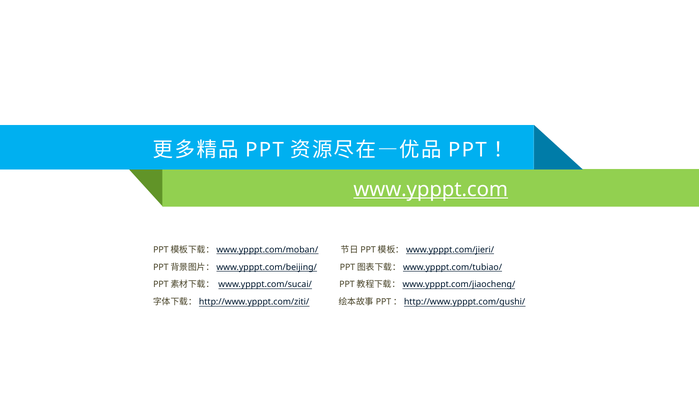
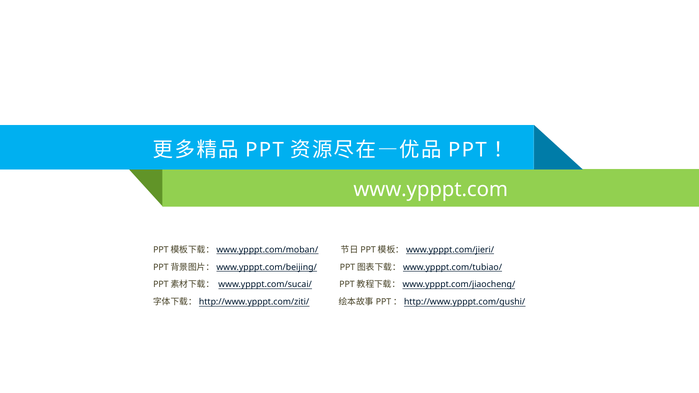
www.ypppt.com underline: present -> none
